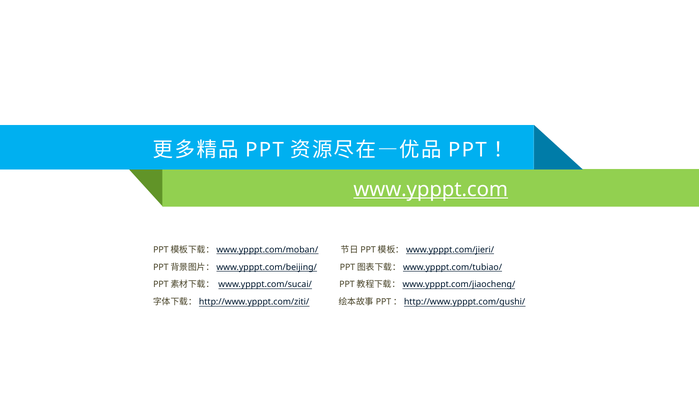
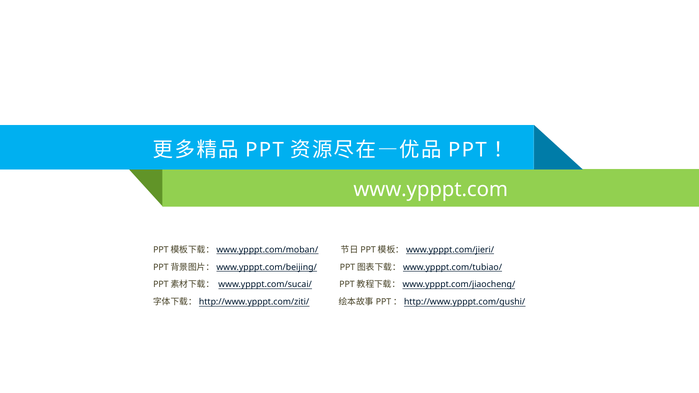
www.ypppt.com underline: present -> none
